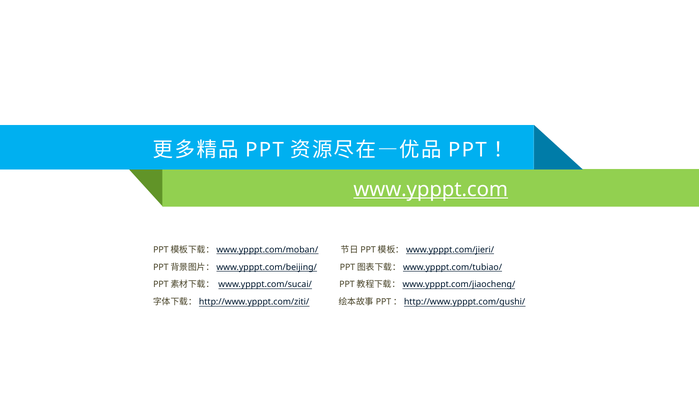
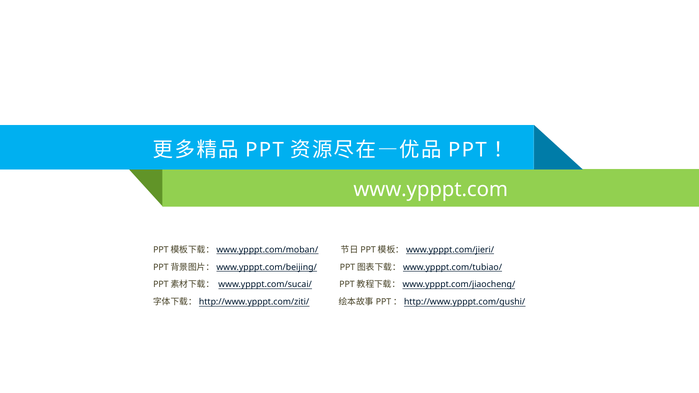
www.ypppt.com underline: present -> none
